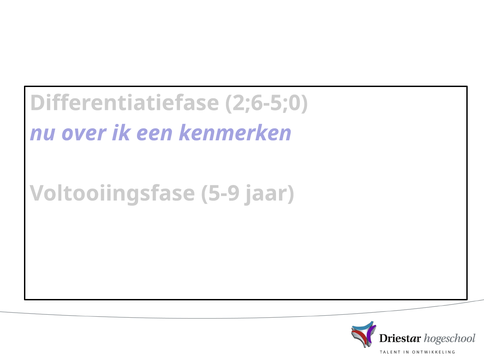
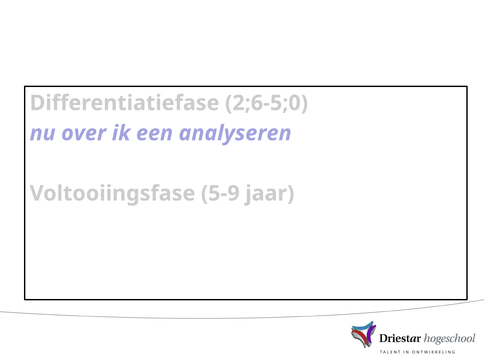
kenmerken: kenmerken -> analyseren
